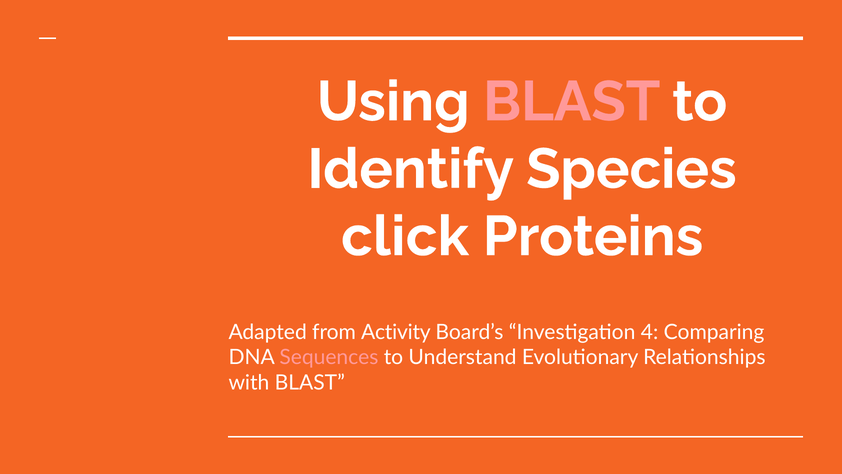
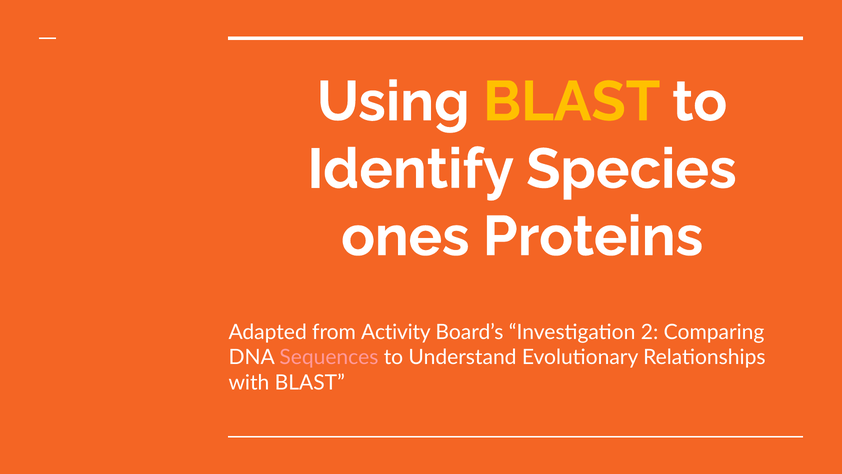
BLAST at (572, 102) colour: pink -> yellow
click: click -> ones
4: 4 -> 2
